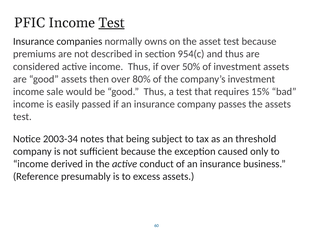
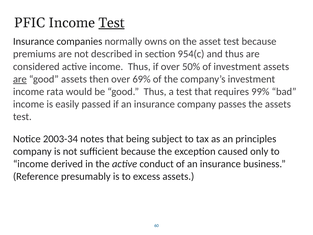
are at (20, 79) underline: none -> present
80%: 80% -> 69%
sale: sale -> rata
15%: 15% -> 99%
threshold: threshold -> principles
